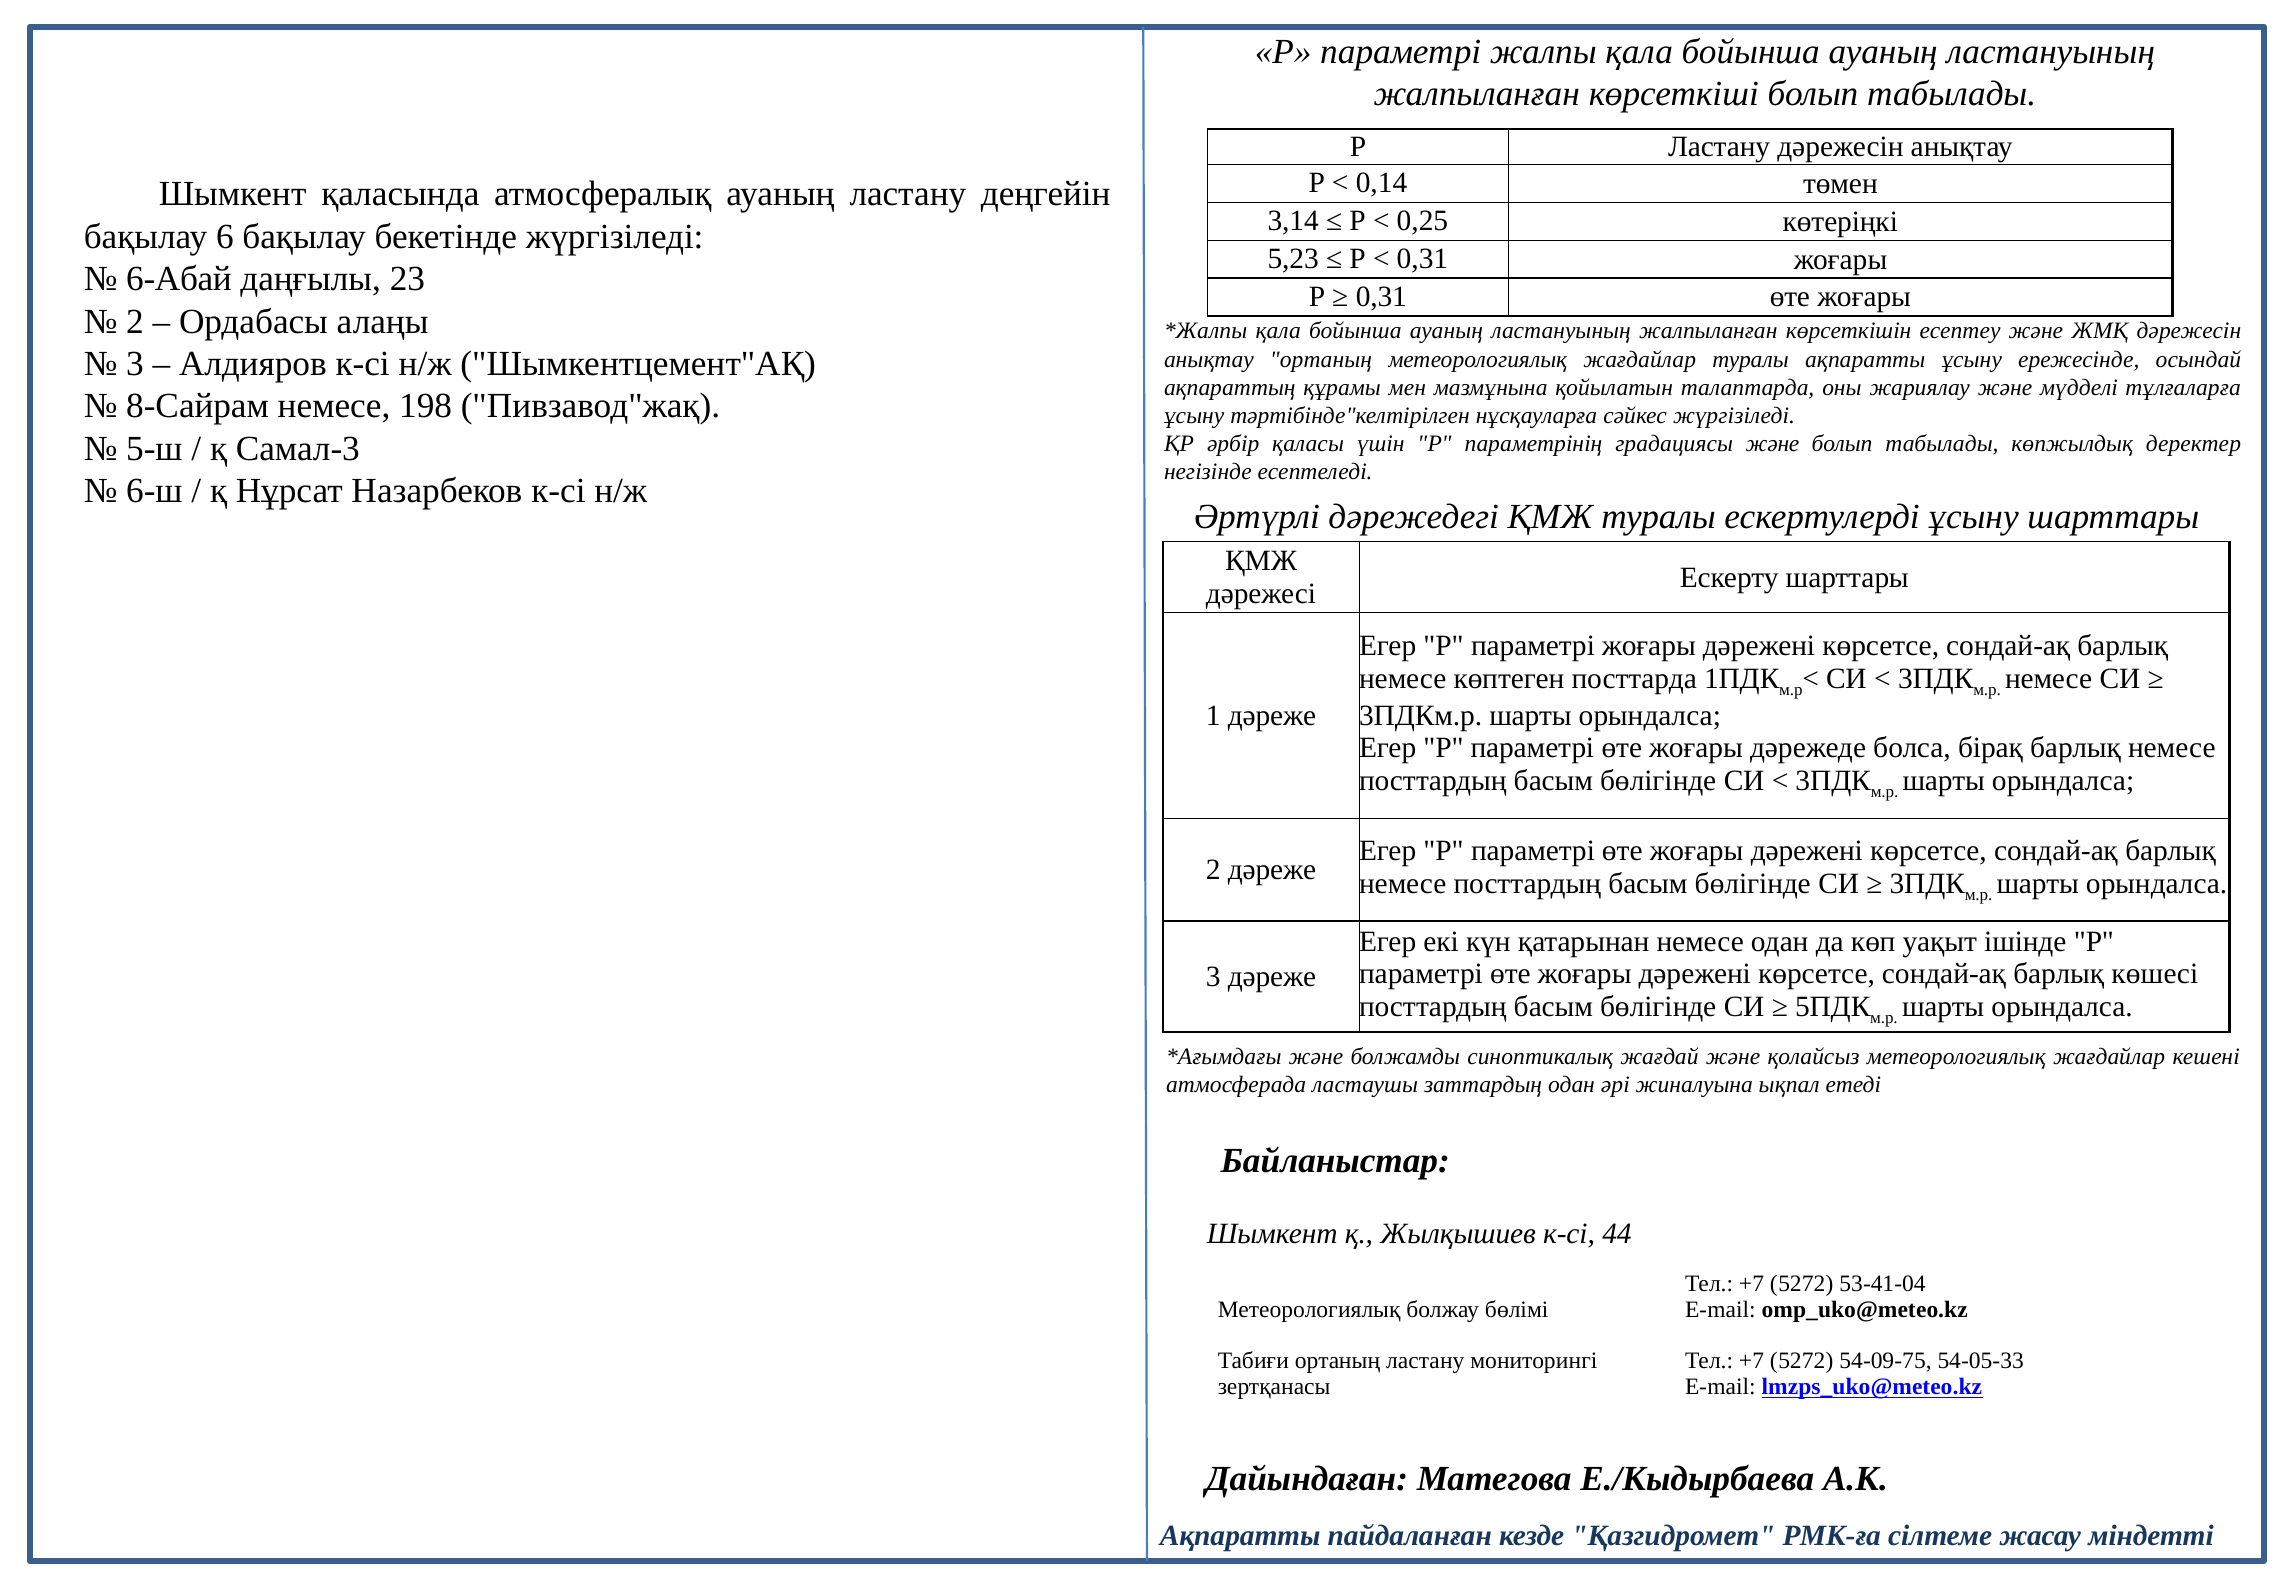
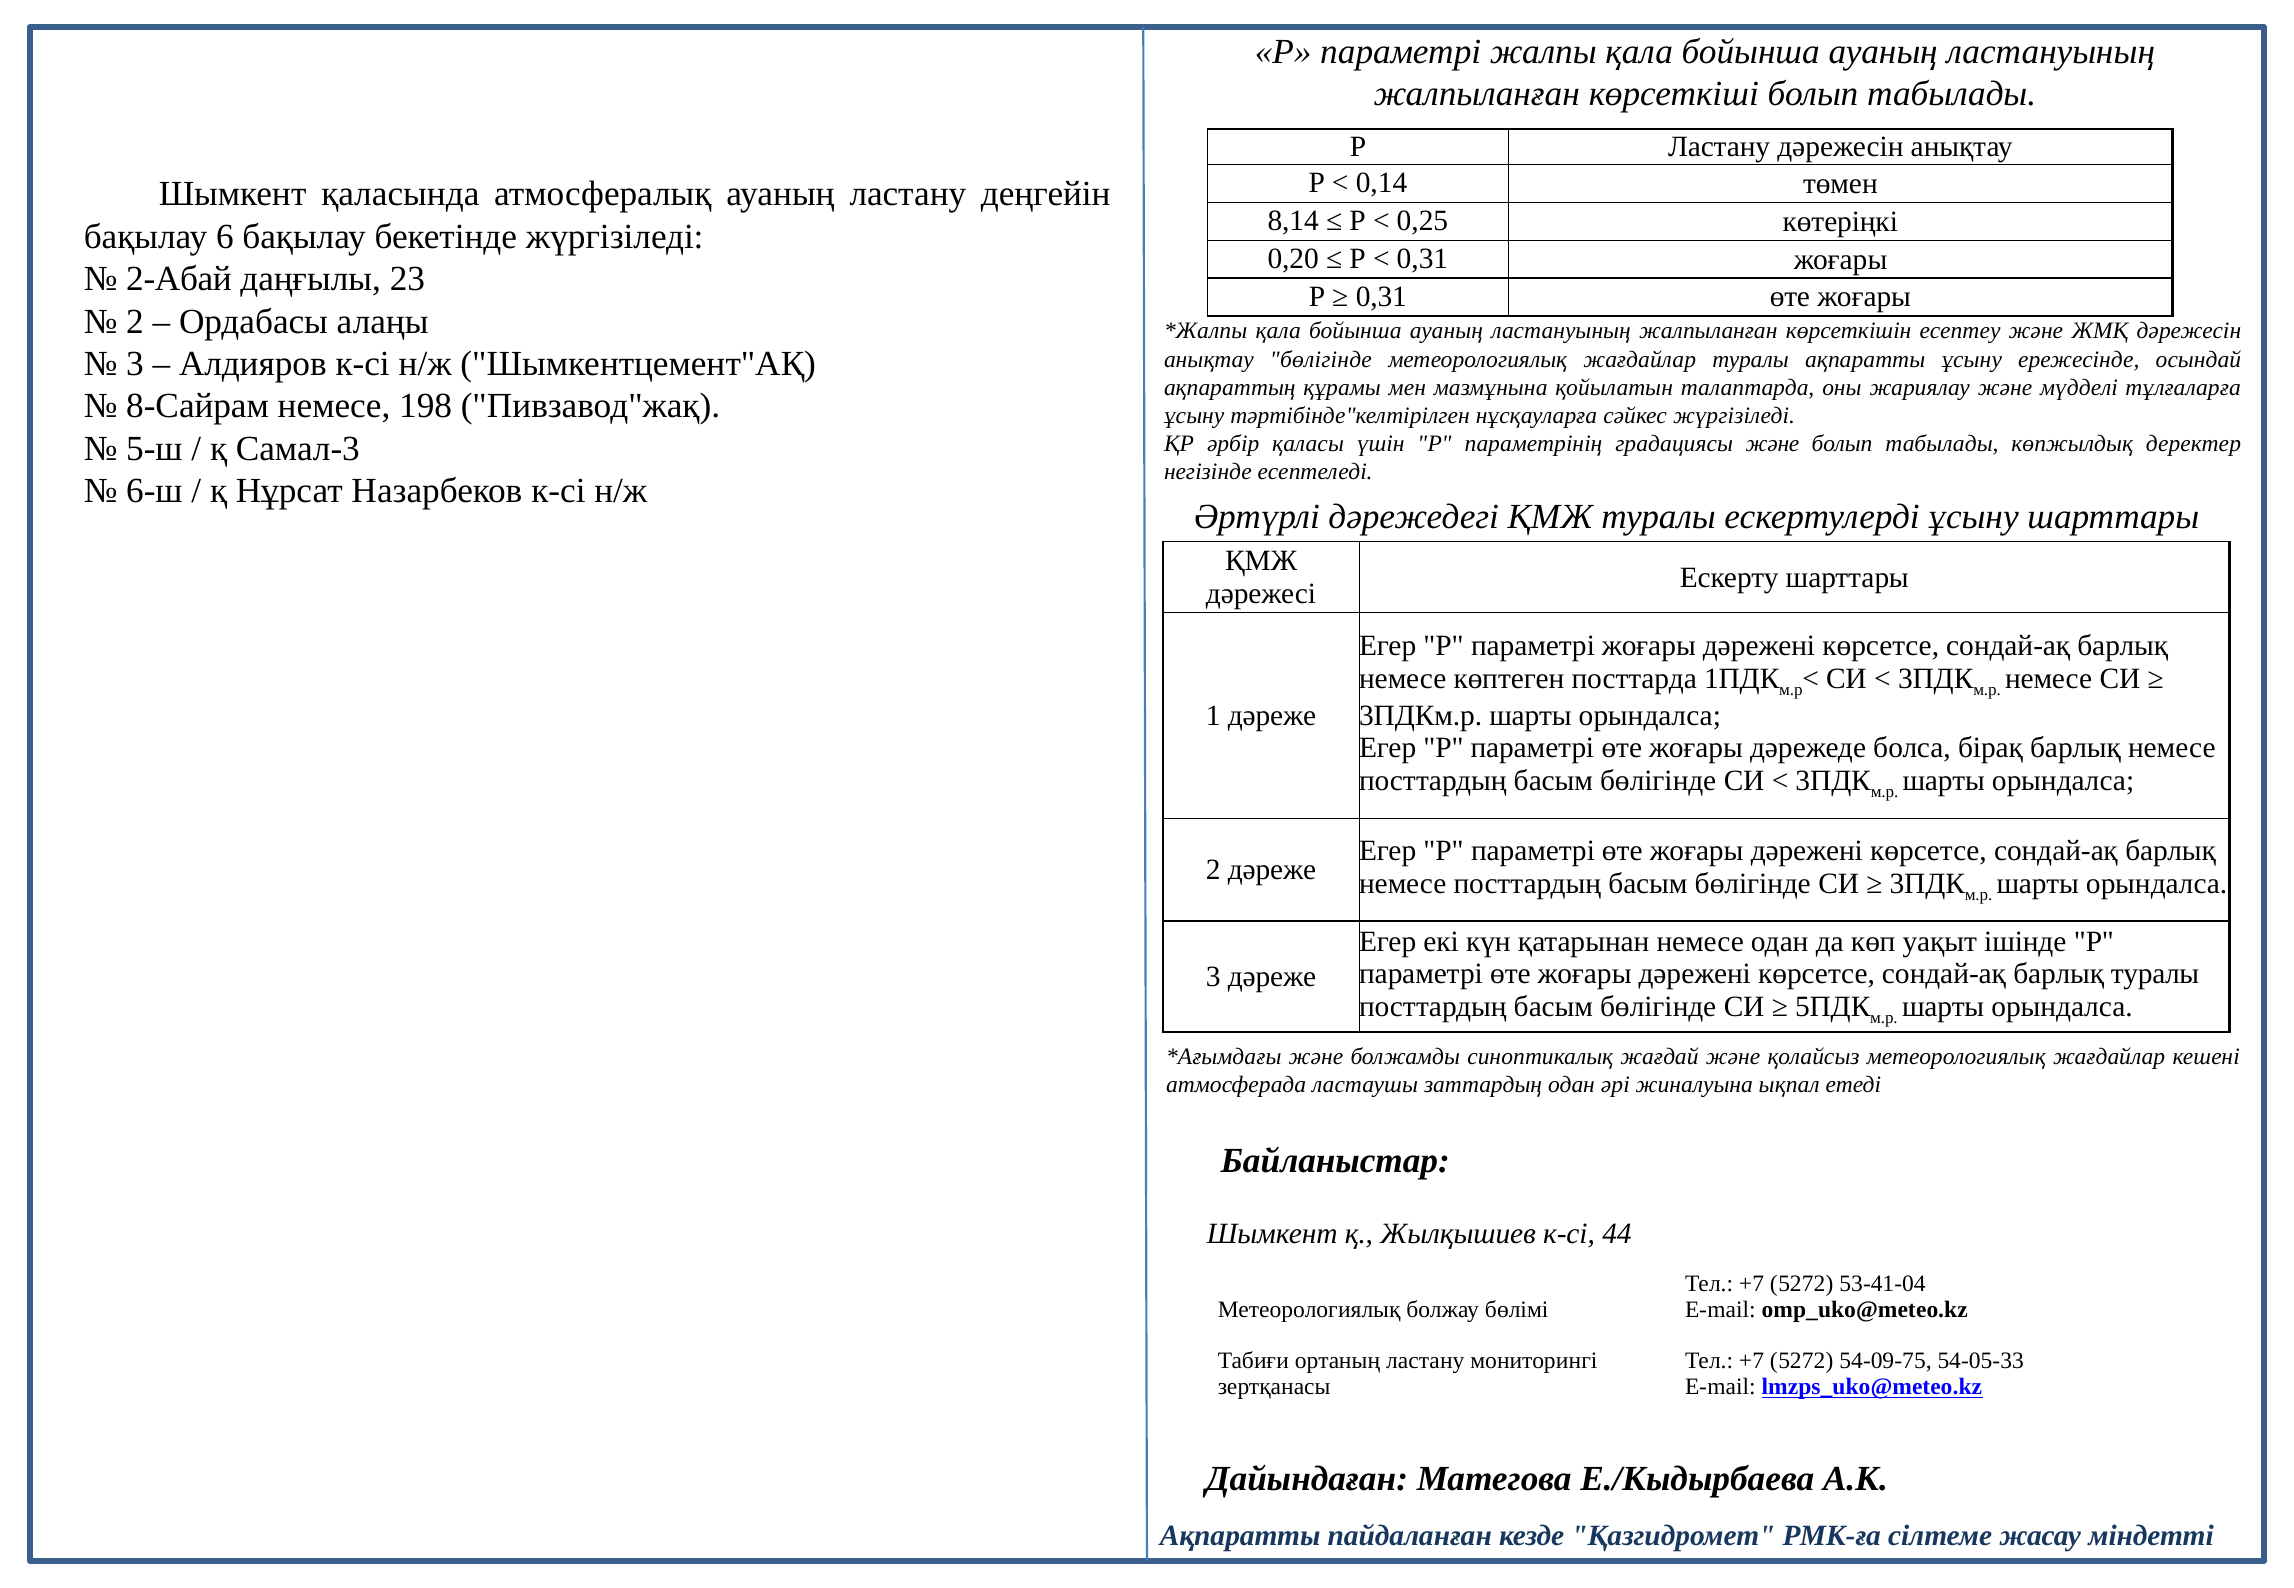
3,14: 3,14 -> 8,14
5,23: 5,23 -> 0,20
6-Абай: 6-Абай -> 2-Абай
анықтау ортаның: ортаның -> бөлігінде
барлық көшесі: көшесі -> туралы
